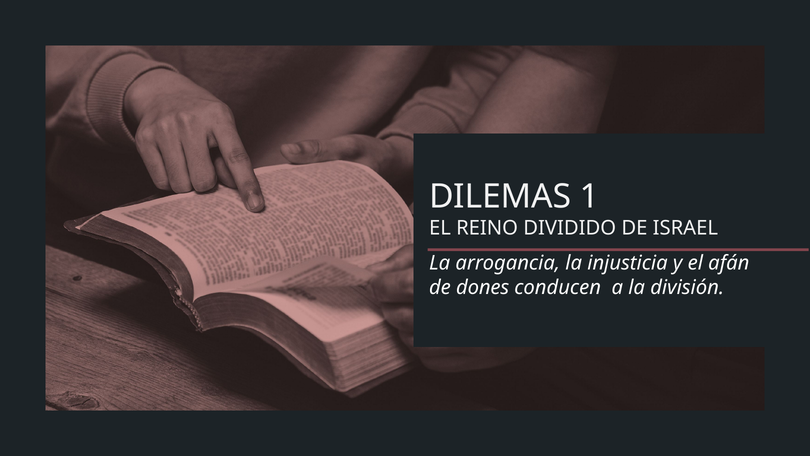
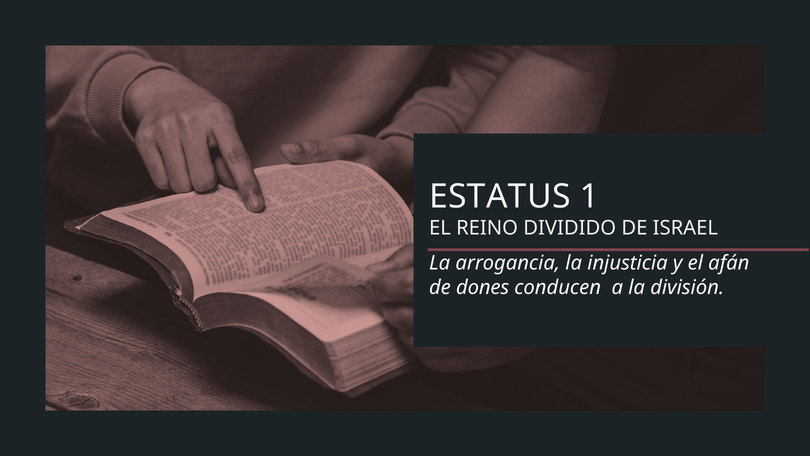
DILEMAS: DILEMAS -> ESTATUS
